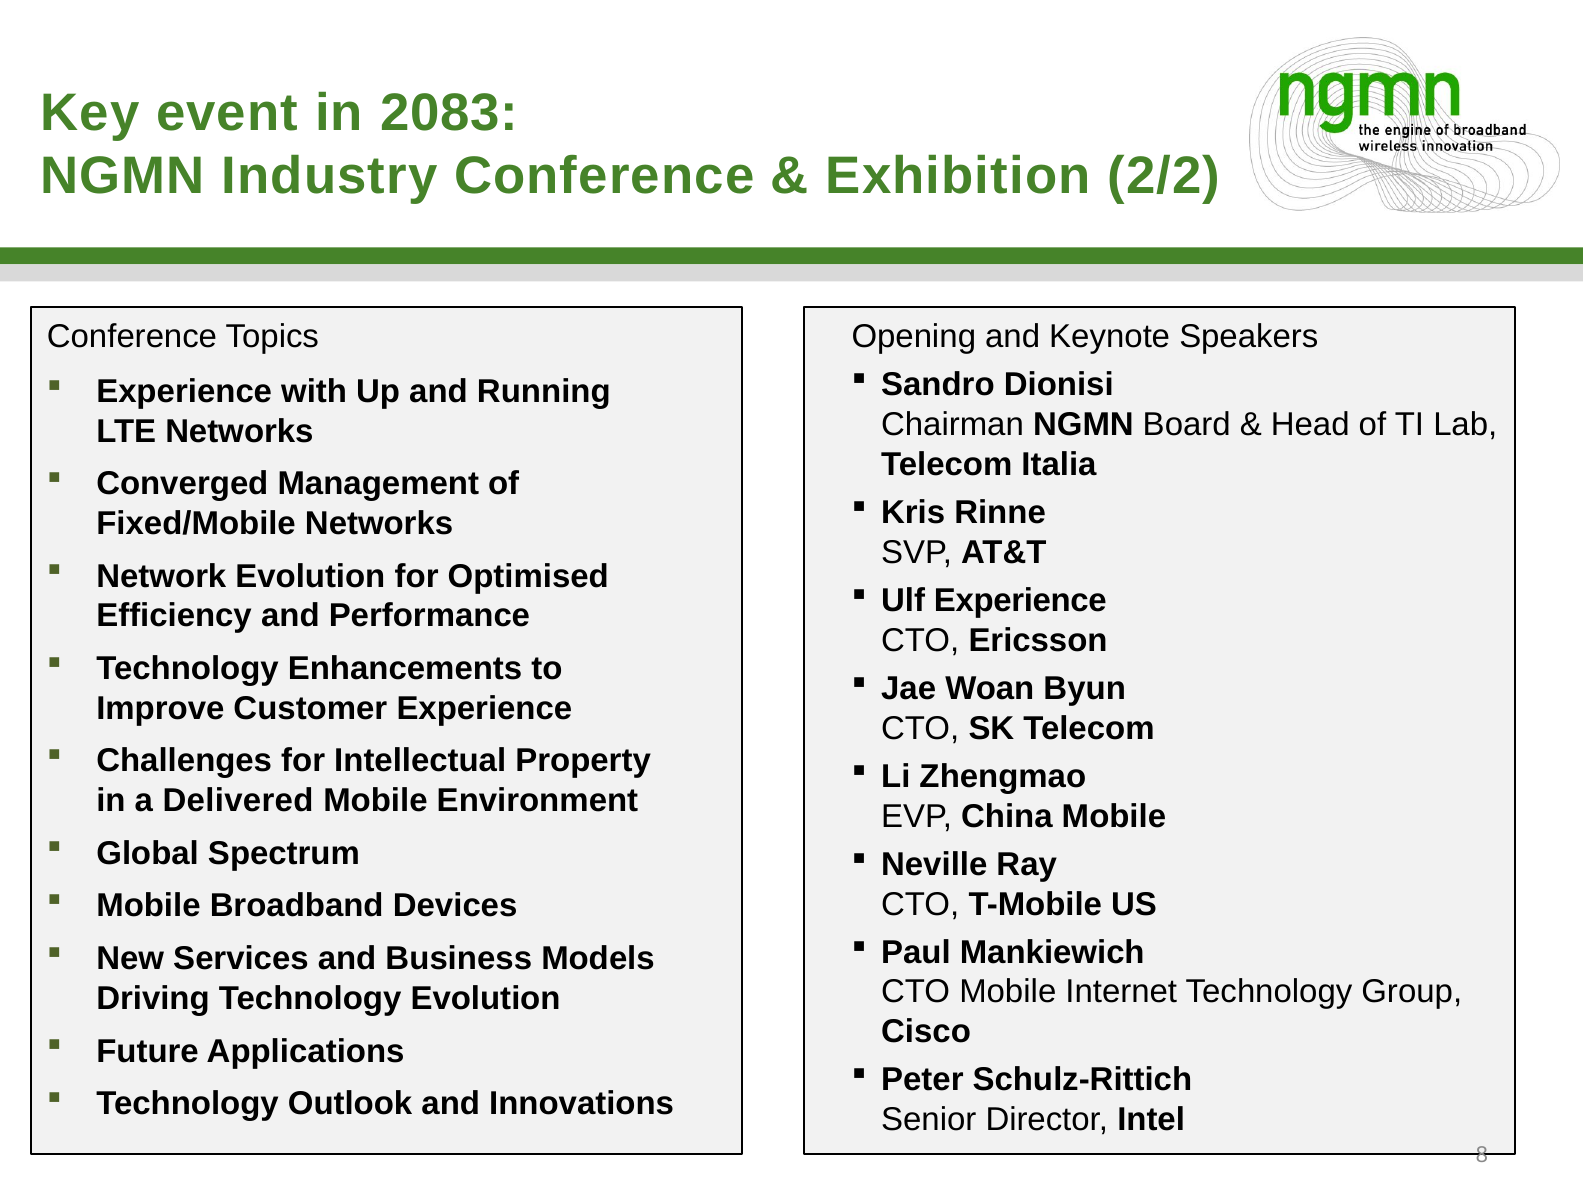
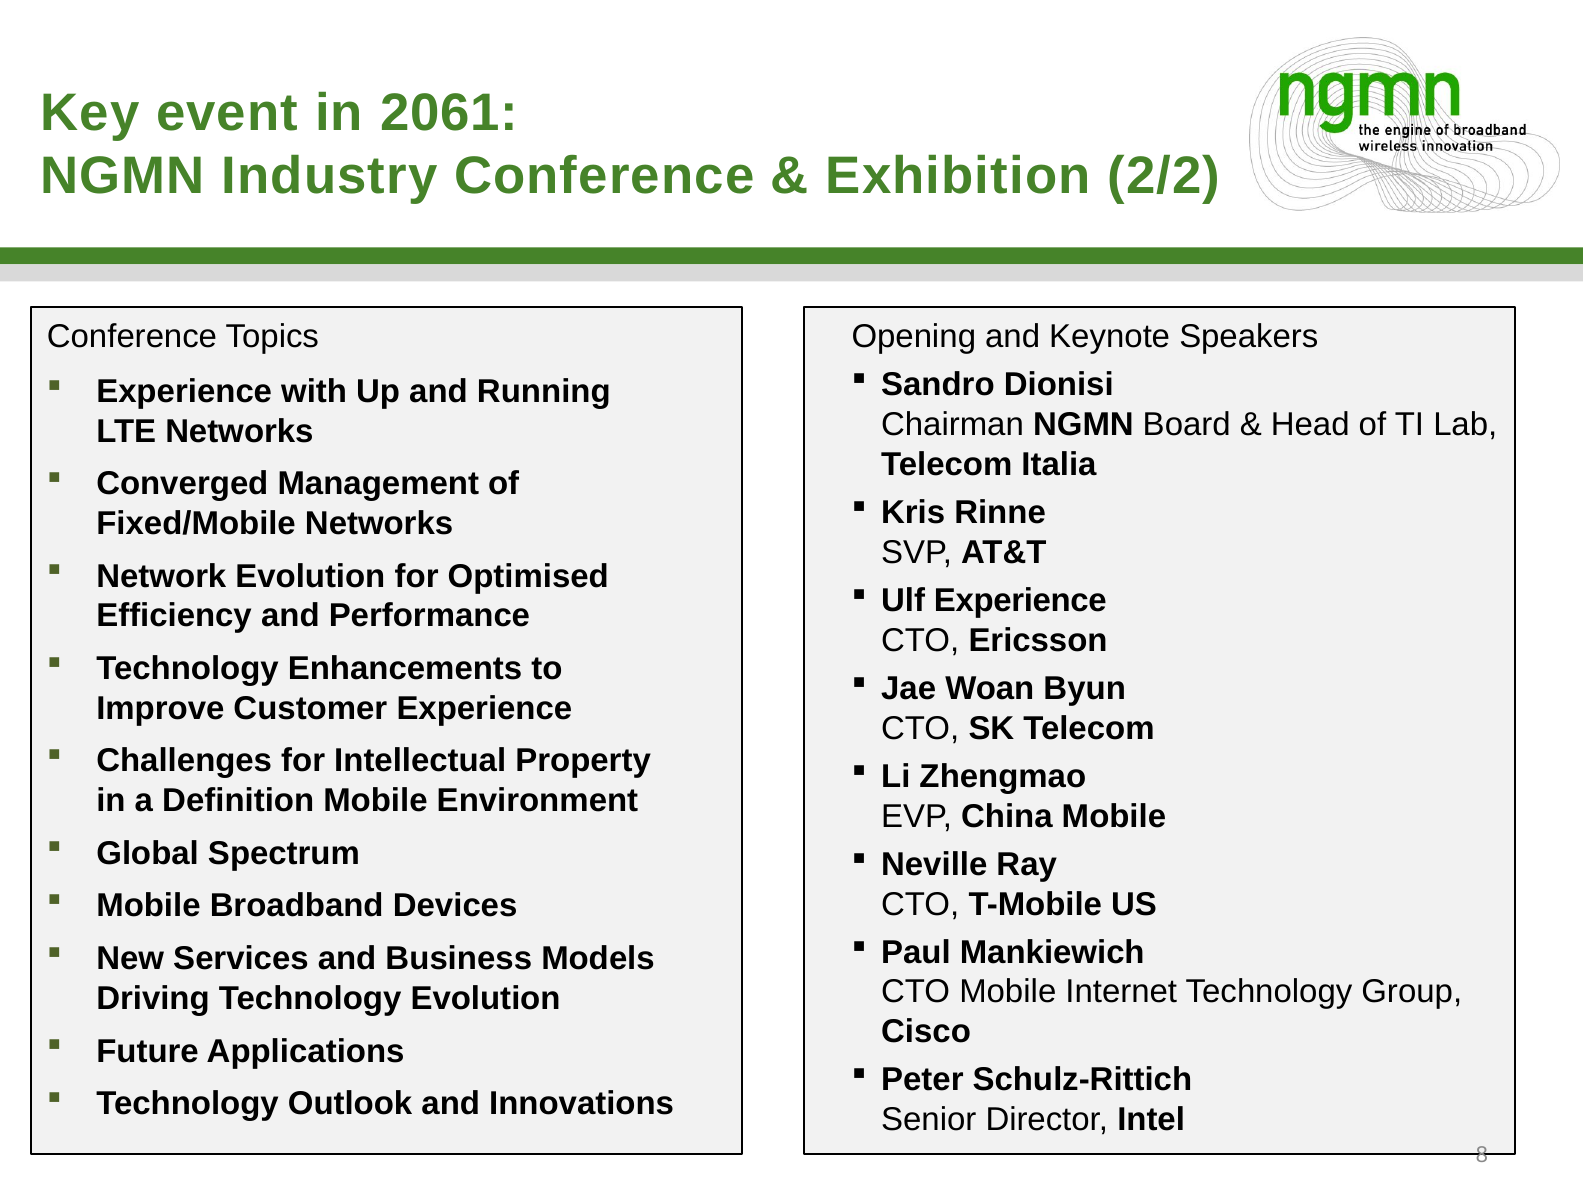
2083: 2083 -> 2061
Delivered: Delivered -> Definition
